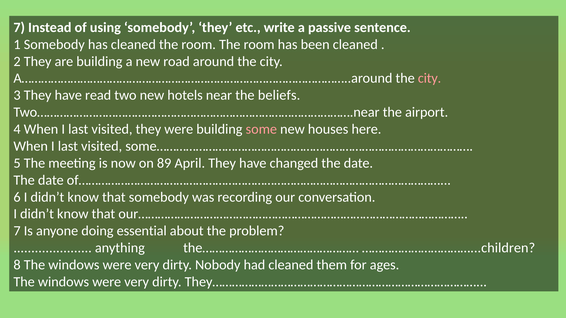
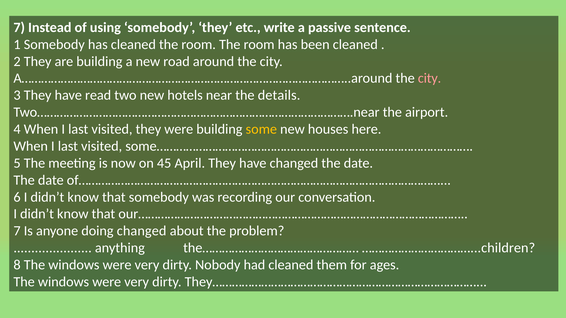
beliefs: beliefs -> details
some colour: pink -> yellow
89: 89 -> 45
doing essential: essential -> changed
